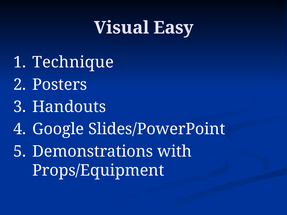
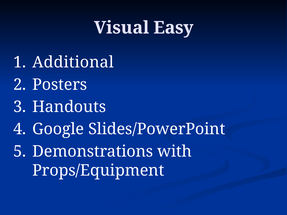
Technique: Technique -> Additional
